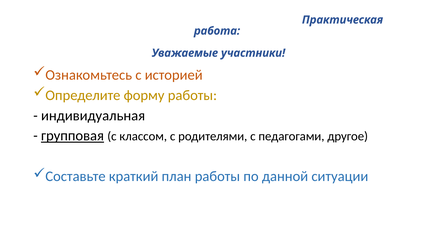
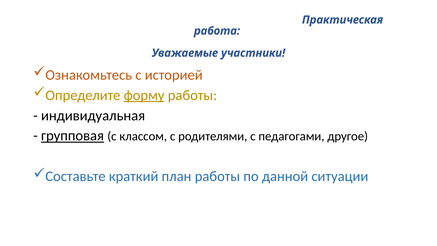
форму underline: none -> present
